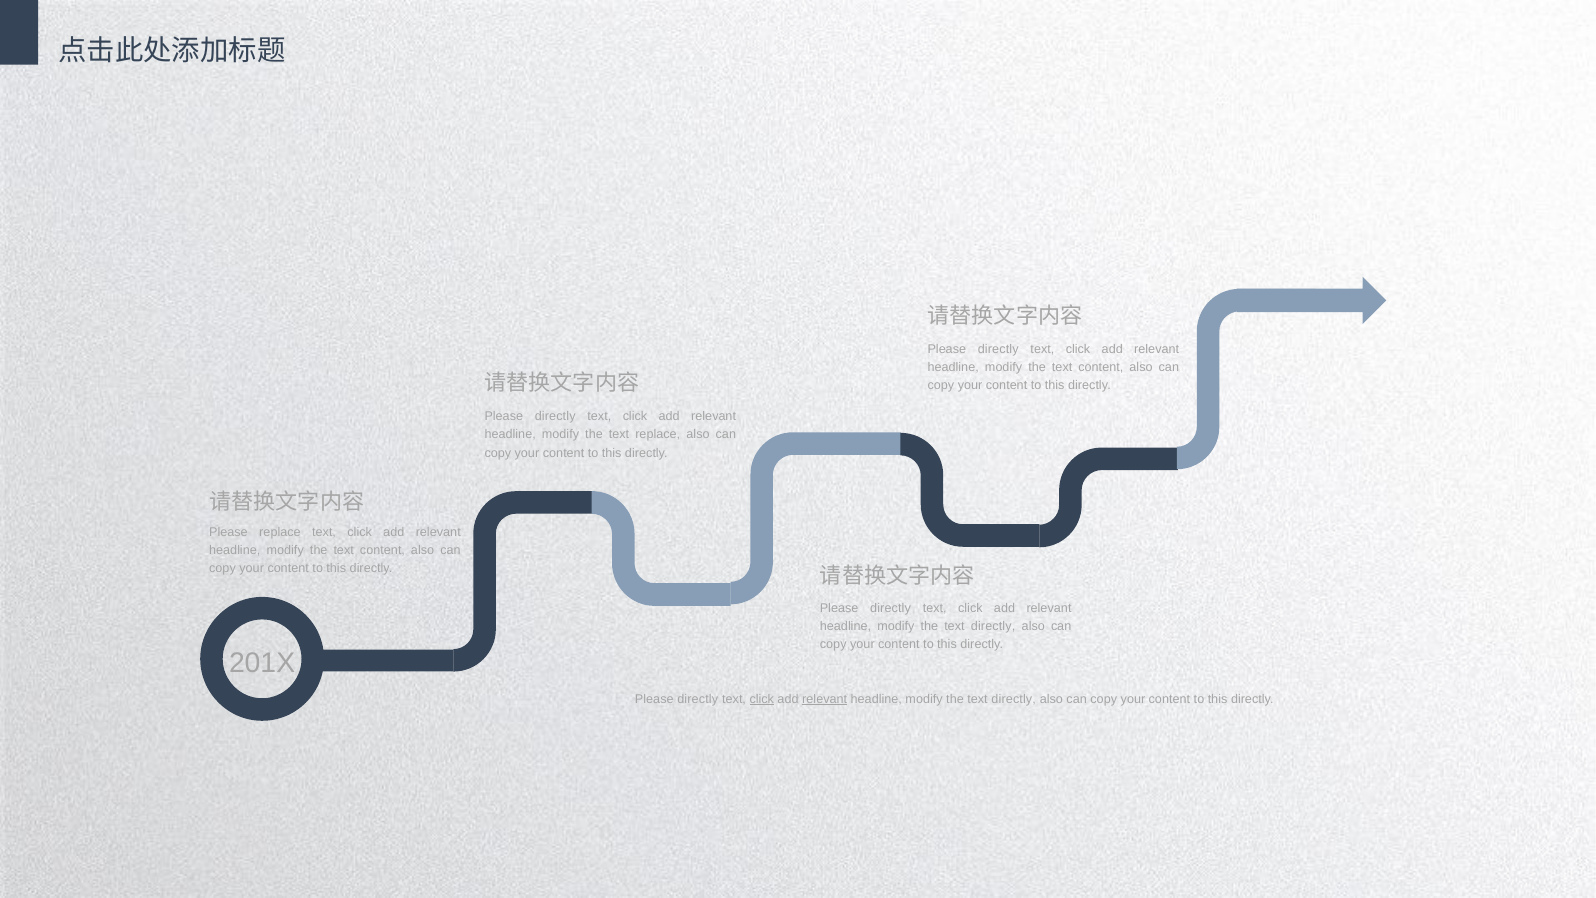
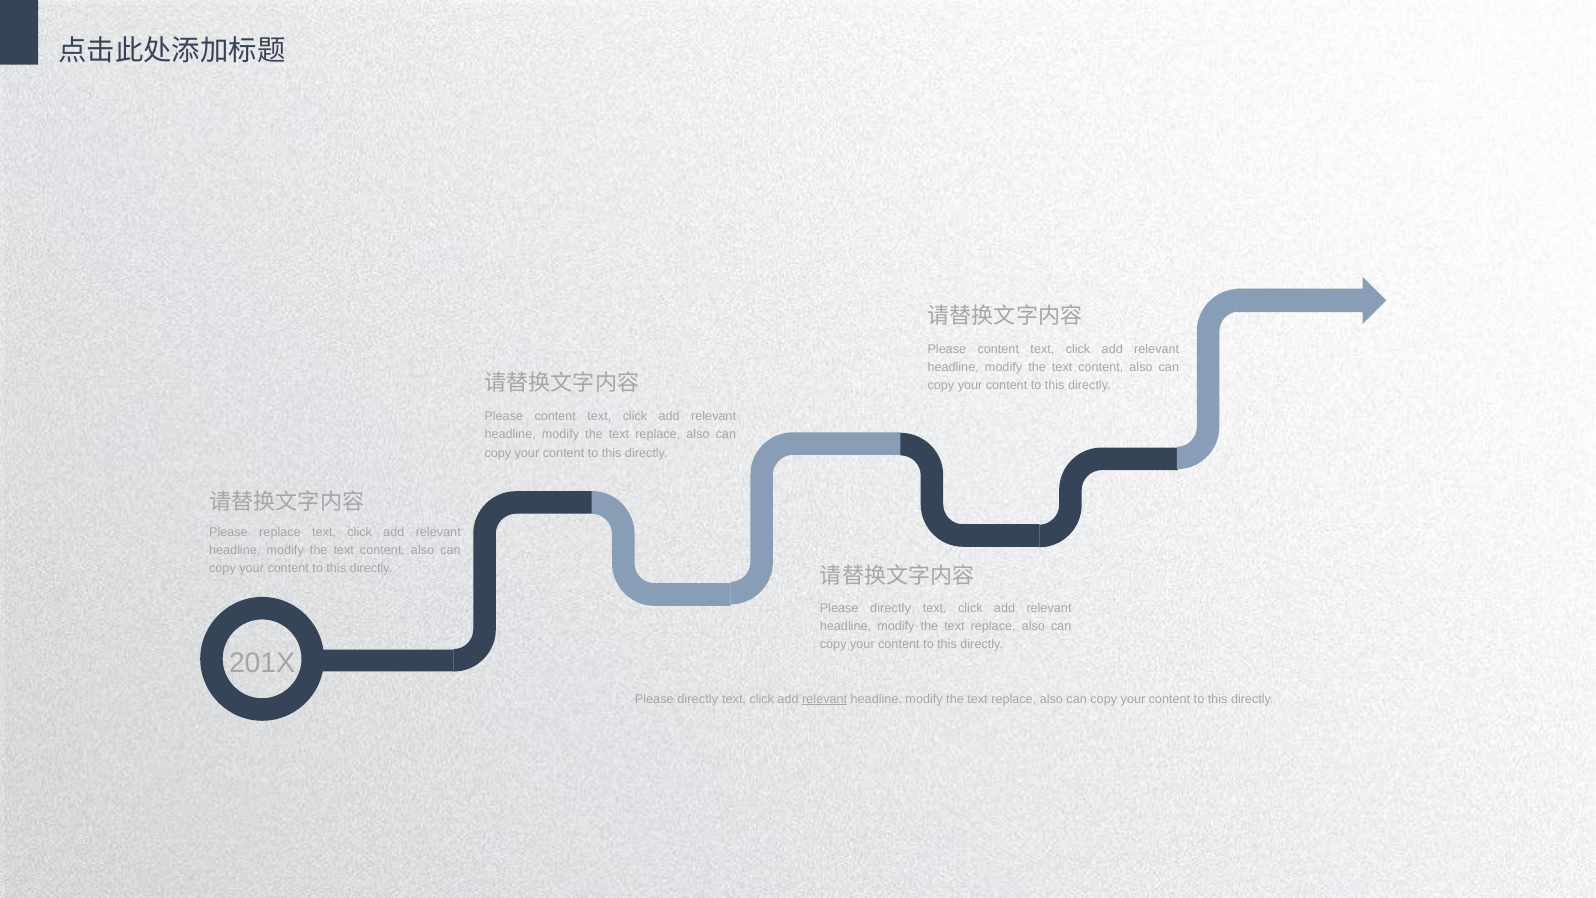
directly at (998, 349): directly -> content
directly at (555, 417): directly -> content
directly at (993, 626): directly -> replace
click at (762, 699) underline: present -> none
directly at (1014, 699): directly -> replace
